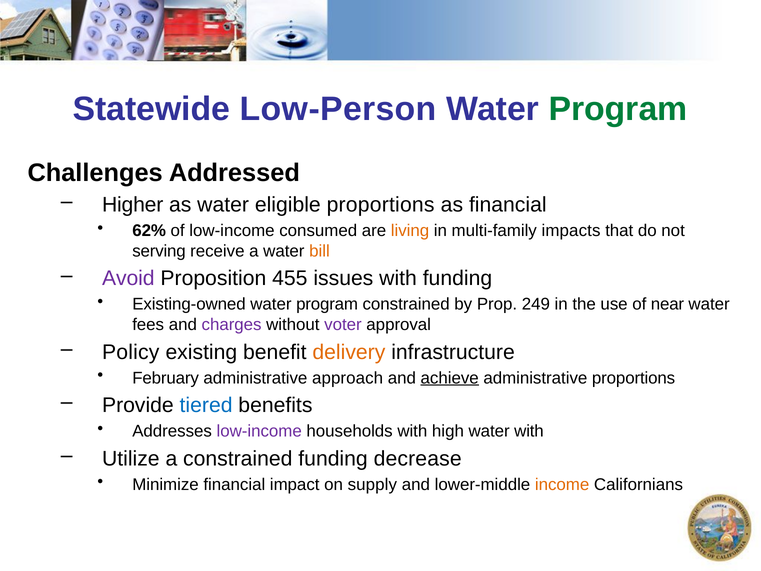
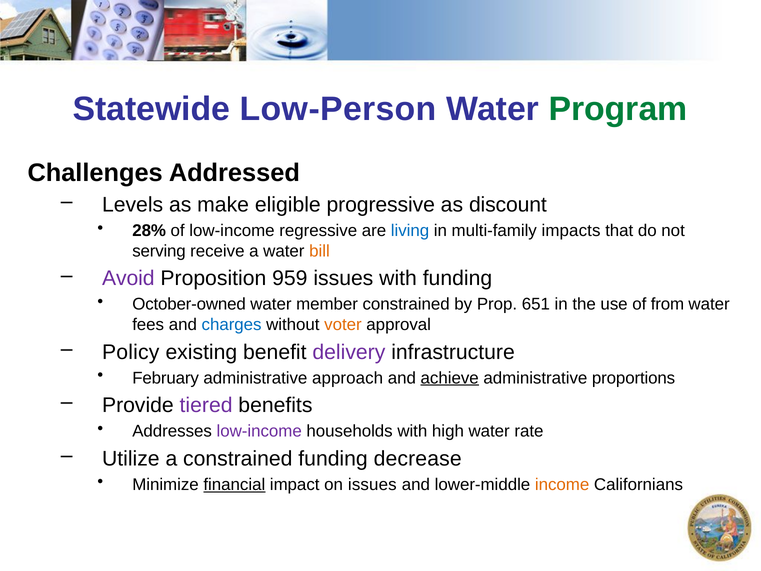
Higher: Higher -> Levels
as water: water -> make
eligible proportions: proportions -> progressive
as financial: financial -> discount
62%: 62% -> 28%
consumed: consumed -> regressive
living colour: orange -> blue
455: 455 -> 959
Existing-owned: Existing-owned -> October-owned
program at (327, 304): program -> member
249: 249 -> 651
near: near -> from
charges colour: purple -> blue
voter colour: purple -> orange
delivery colour: orange -> purple
tiered colour: blue -> purple
water with: with -> rate
financial at (234, 484) underline: none -> present
on supply: supply -> issues
